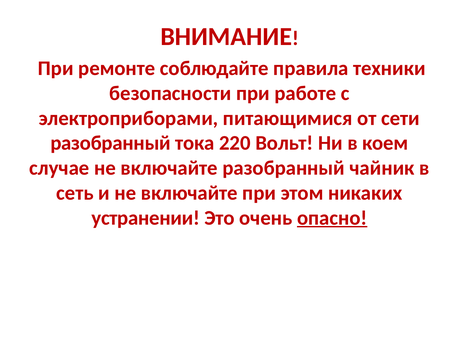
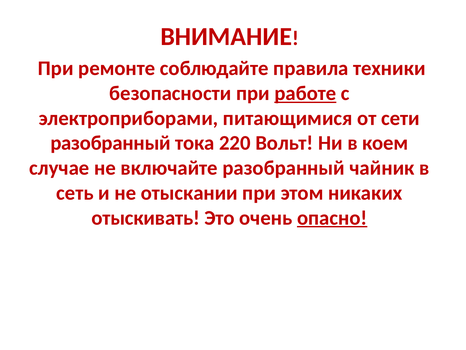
работе underline: none -> present
и не включайте: включайте -> отыскании
устранении: устранении -> отыскивать
